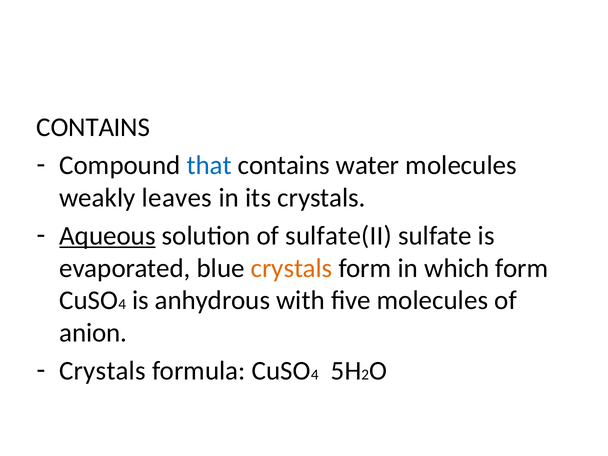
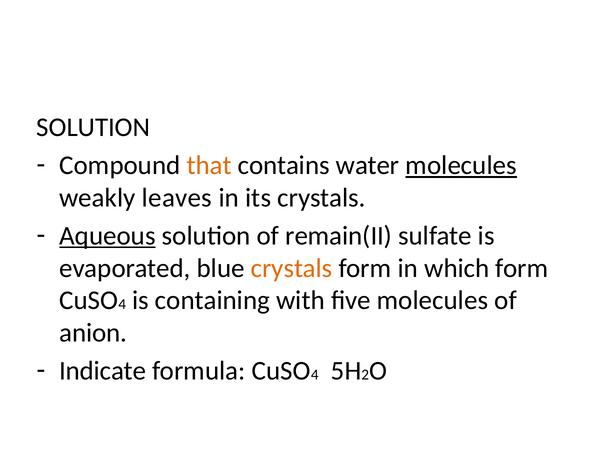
CONTAINS at (93, 128): CONTAINS -> SOLUTION
that colour: blue -> orange
molecules at (461, 165) underline: none -> present
sulfate(II: sulfate(II -> remain(II
anhydrous: anhydrous -> containing
Crystals at (103, 371): Crystals -> Indicate
